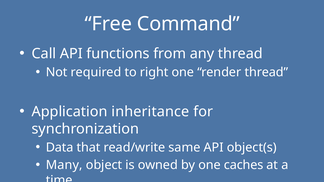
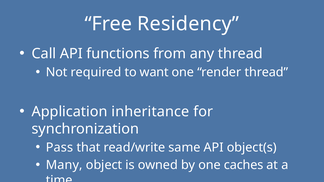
Command: Command -> Residency
right: right -> want
Data: Data -> Pass
